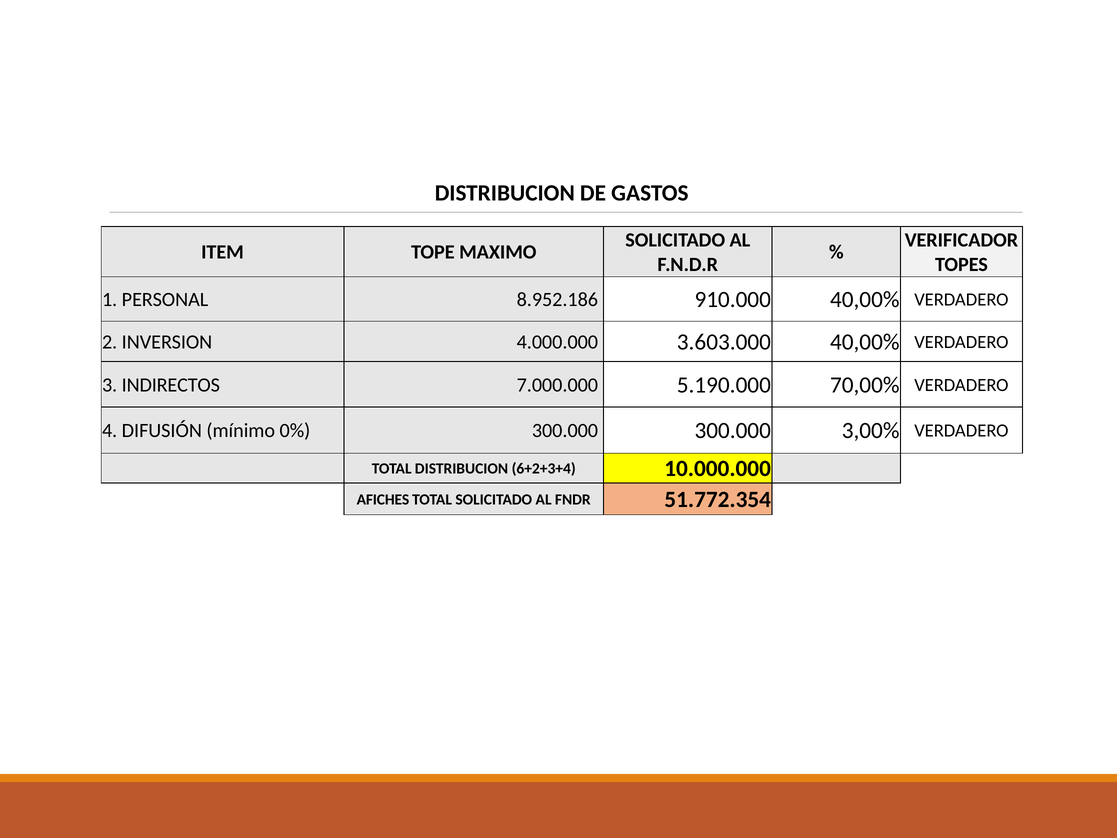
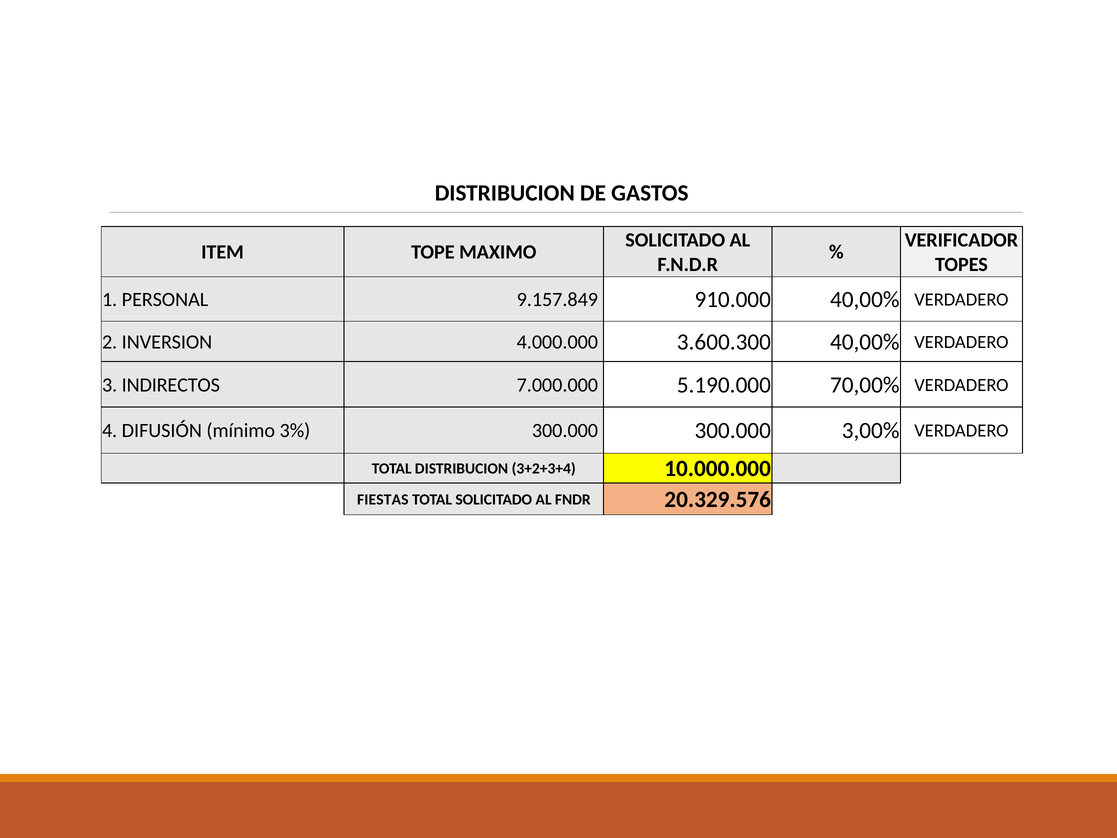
8.952.186: 8.952.186 -> 9.157.849
3.603.000: 3.603.000 -> 3.600.300
0%: 0% -> 3%
6+2+3+4: 6+2+3+4 -> 3+2+3+4
AFICHES: AFICHES -> FIESTAS
51.772.354: 51.772.354 -> 20.329.576
